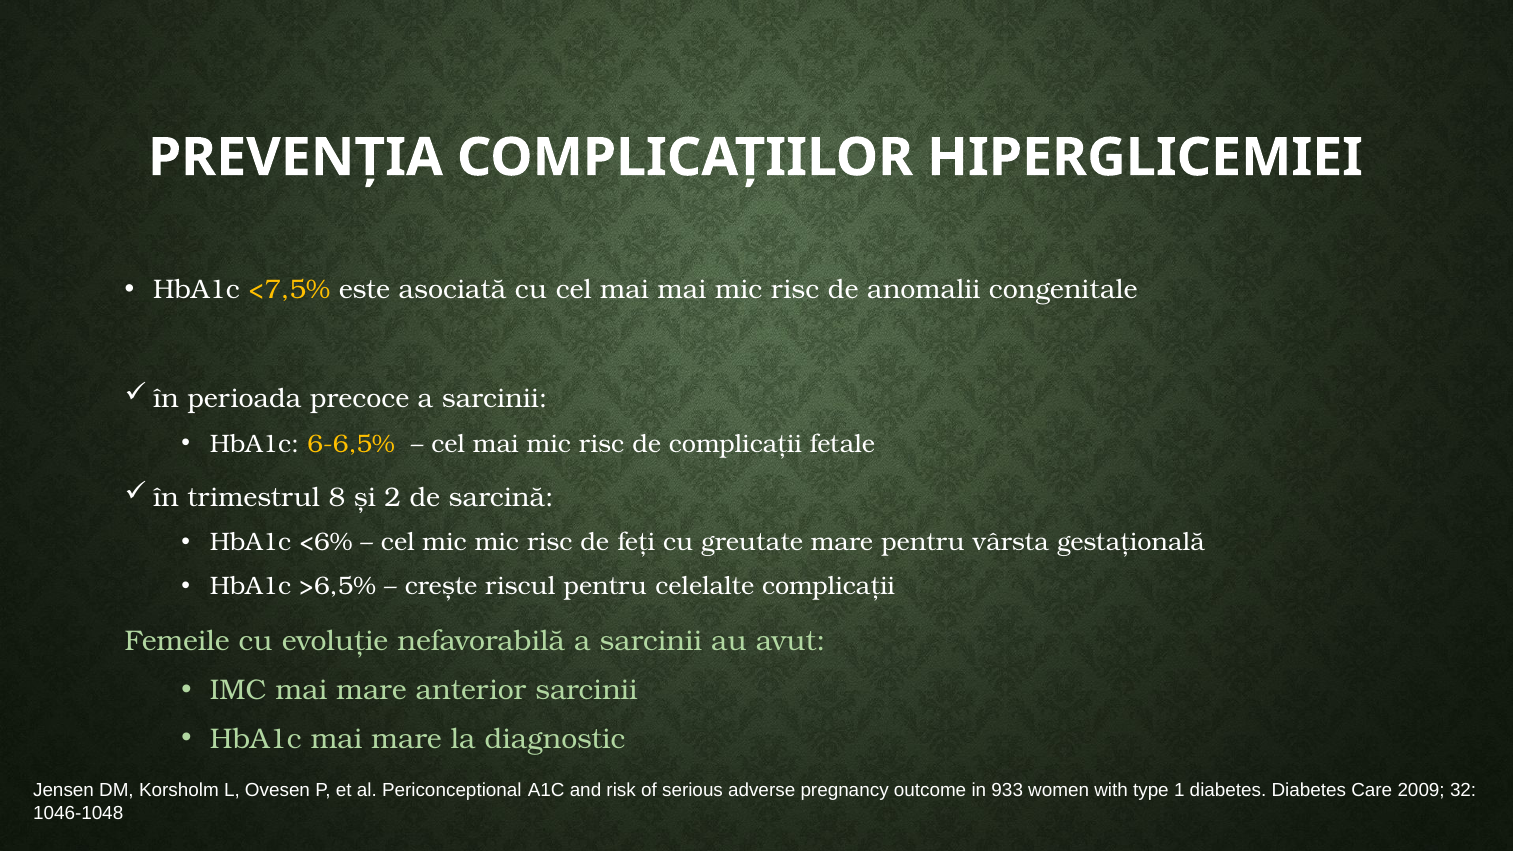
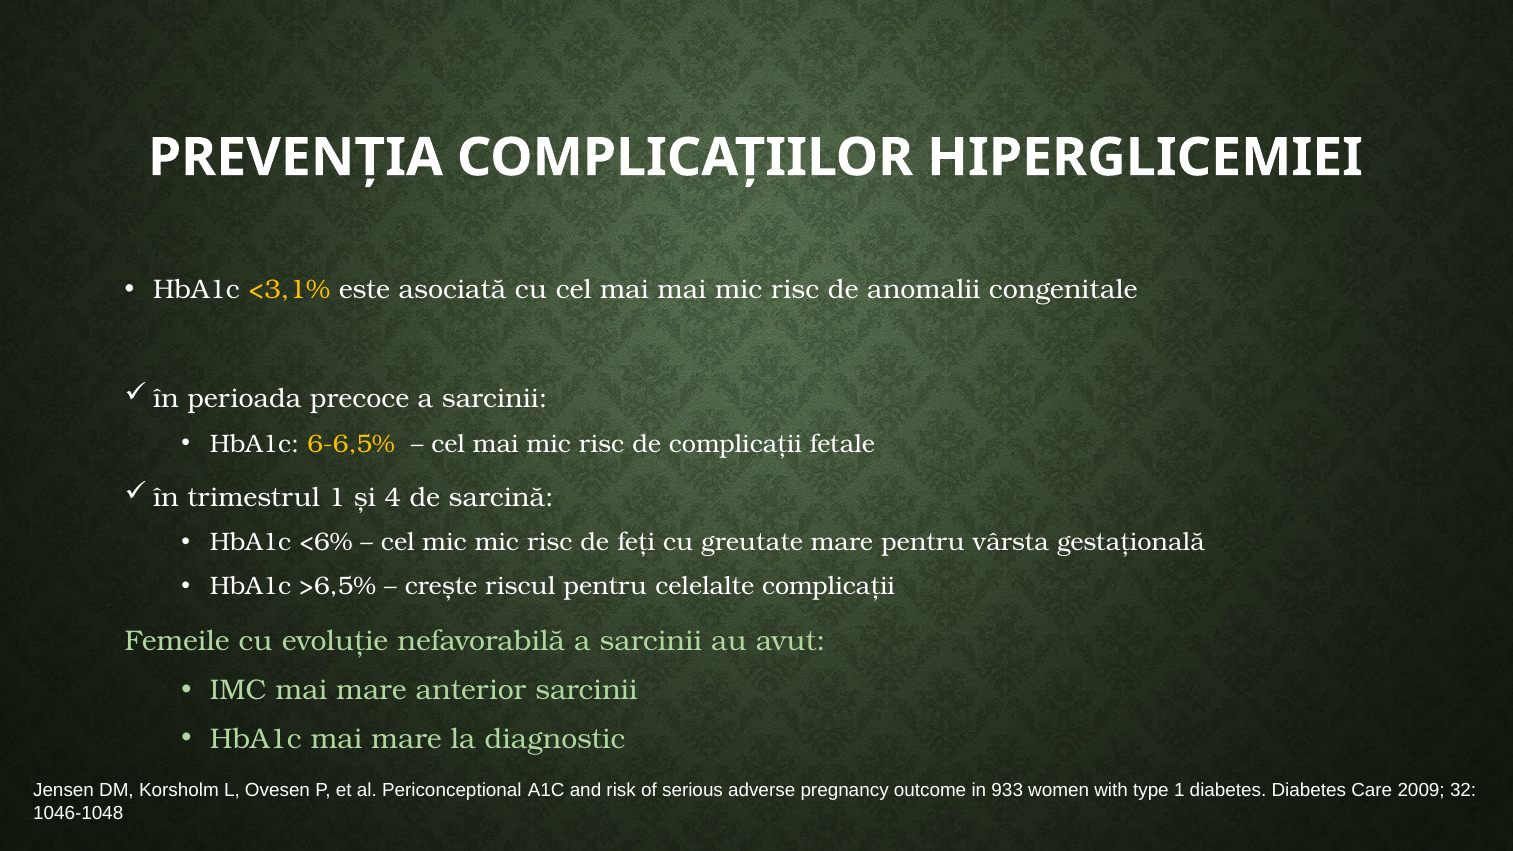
<7,5%: <7,5% -> <3,1%
trimestrul 8: 8 -> 1
2: 2 -> 4
